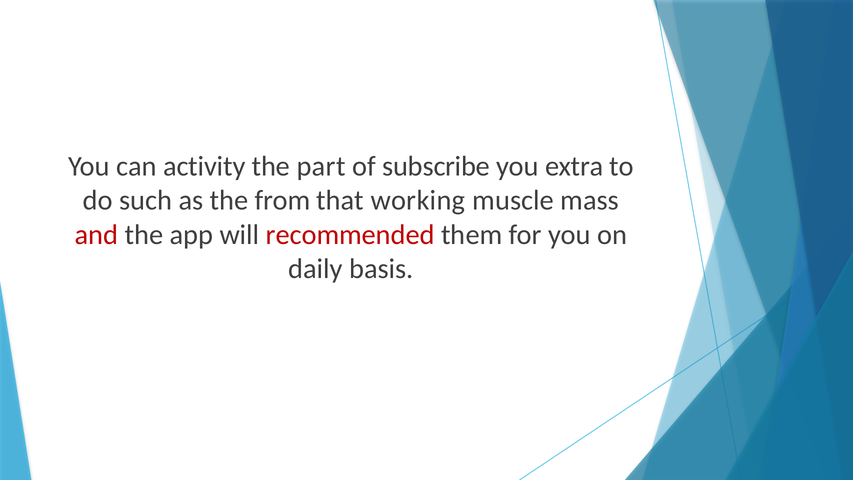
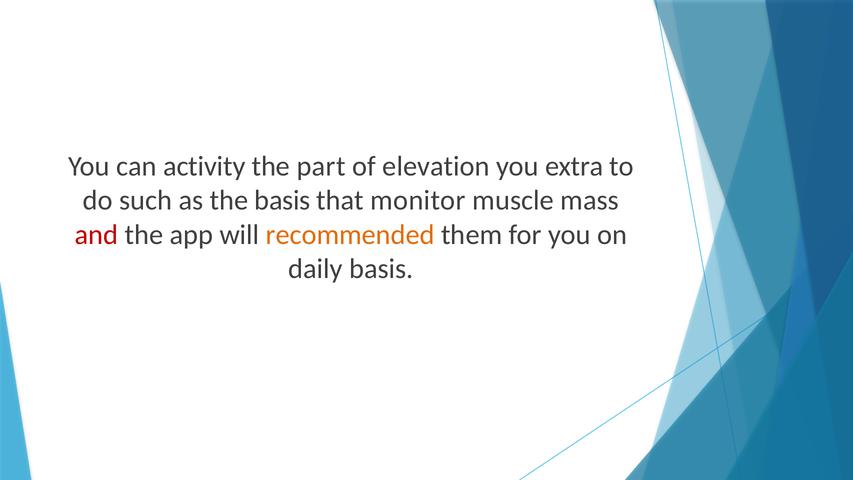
subscribe: subscribe -> elevation
the from: from -> basis
working: working -> monitor
recommended colour: red -> orange
